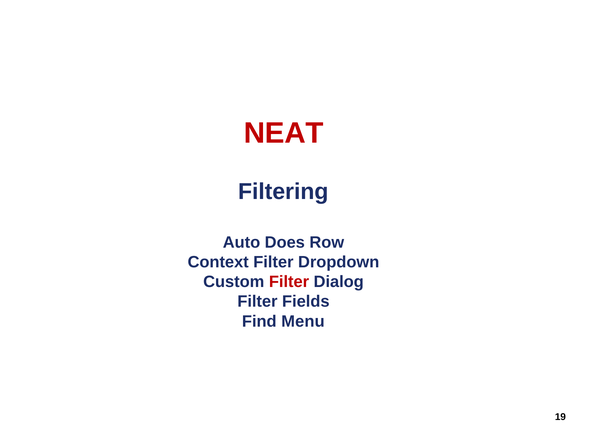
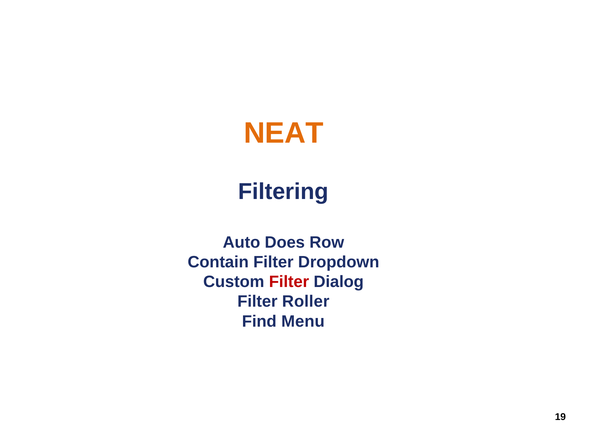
NEAT colour: red -> orange
Context: Context -> Contain
Fields: Fields -> Roller
